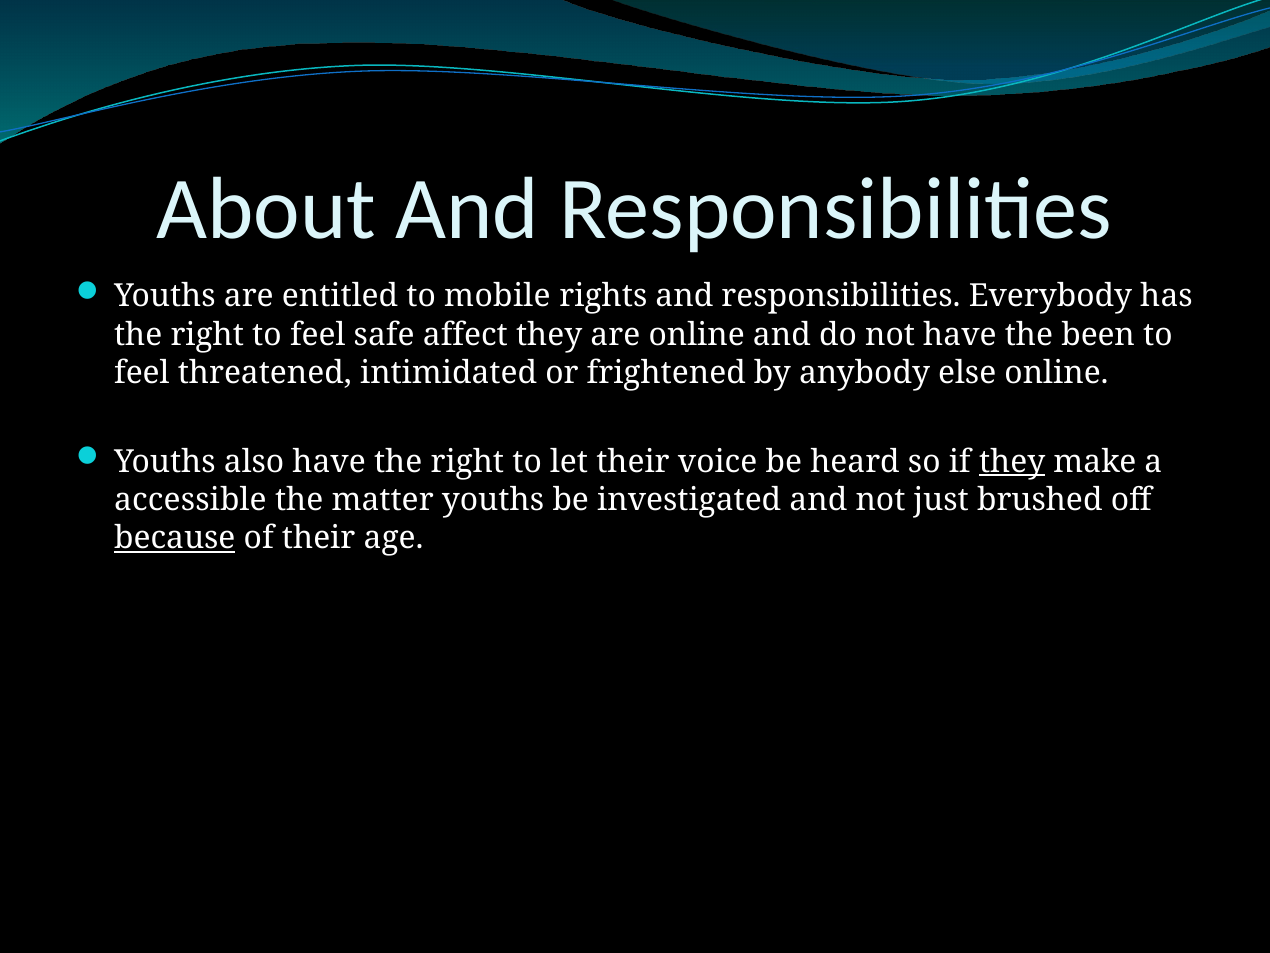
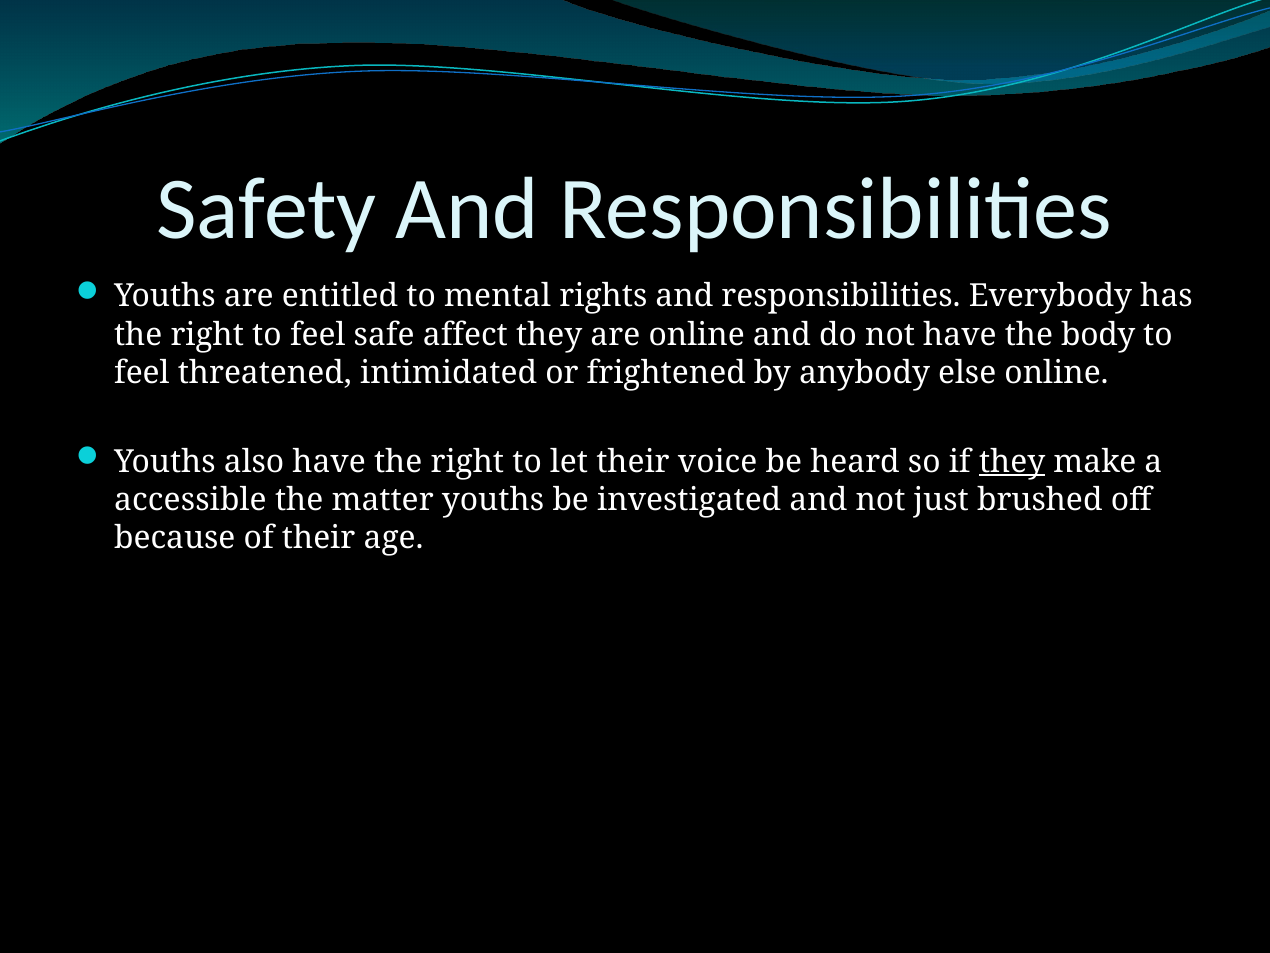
About: About -> Safety
mobile: mobile -> mental
been: been -> body
because underline: present -> none
